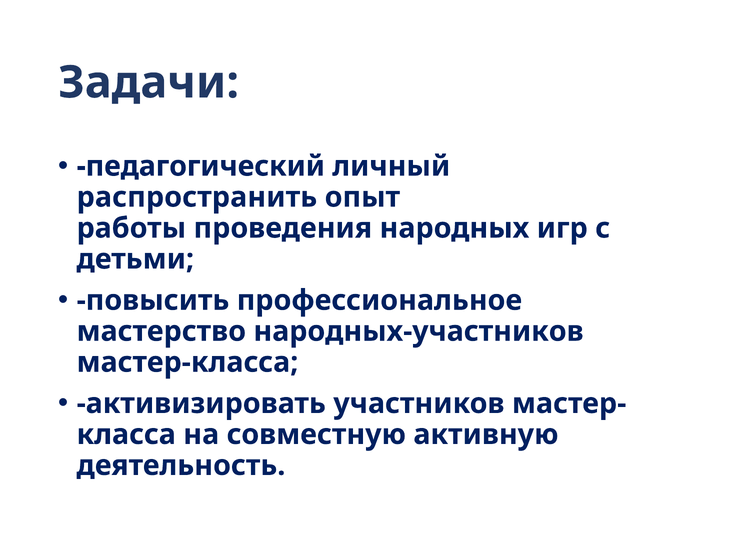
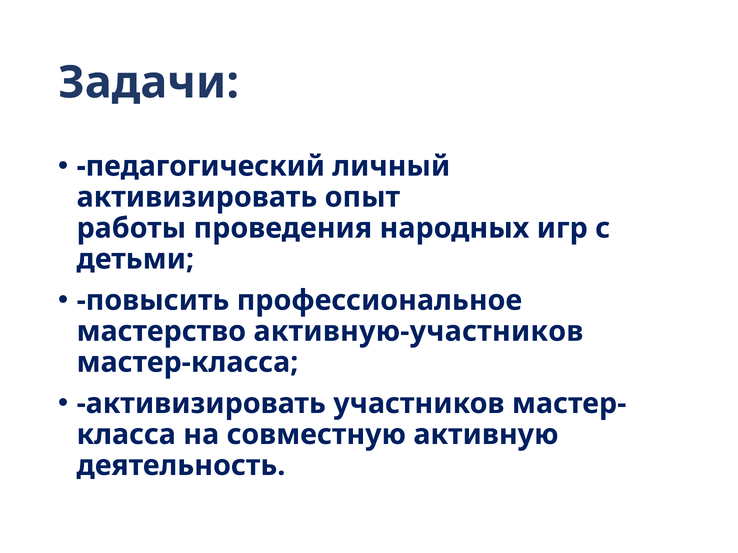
распространить at (197, 197): распространить -> активизировать
народных-участников: народных-участников -> активную-участников
